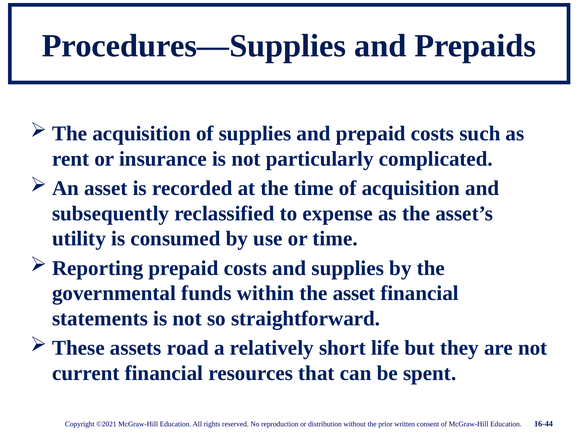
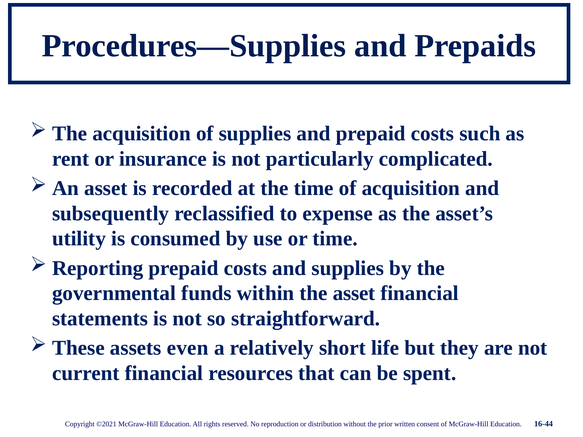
road: road -> even
